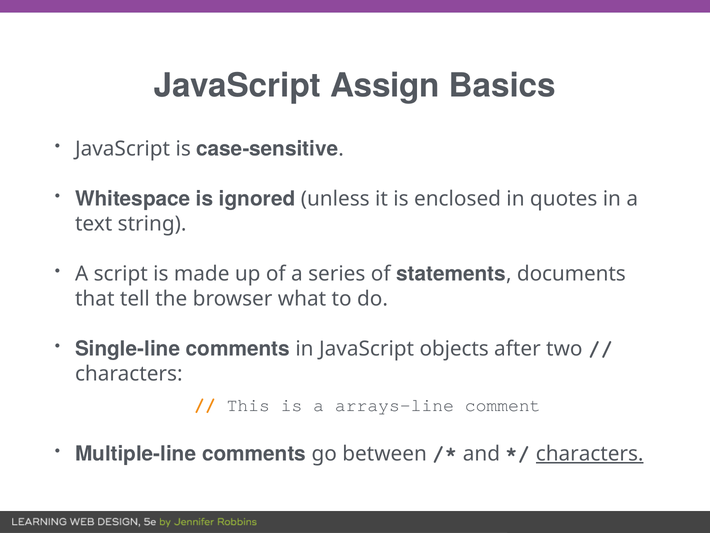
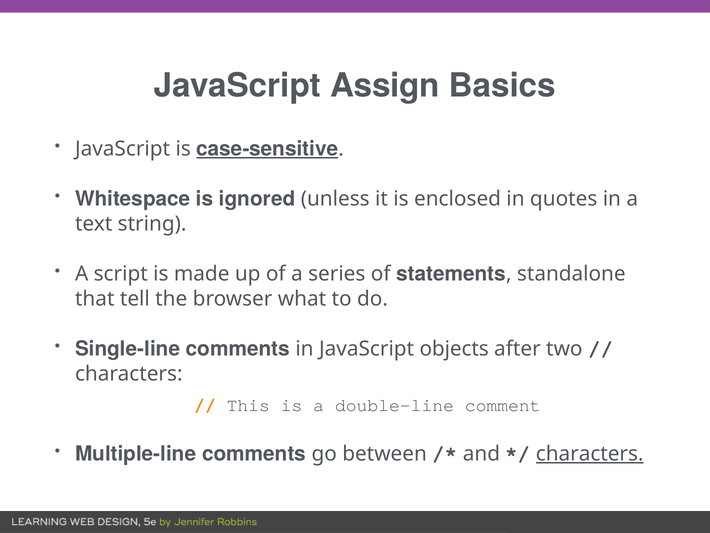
case-sensitive underline: none -> present
documents: documents -> standalone
arrays-line: arrays-line -> double-line
